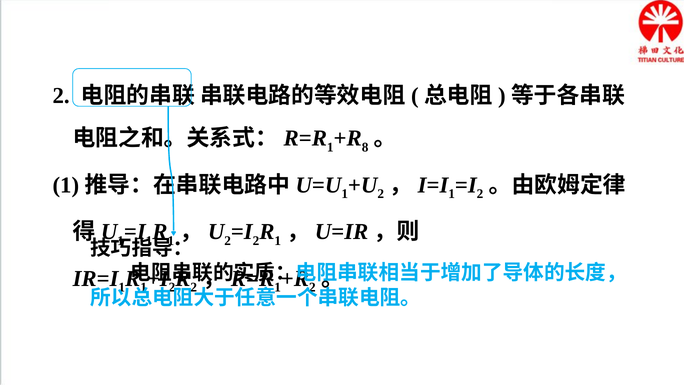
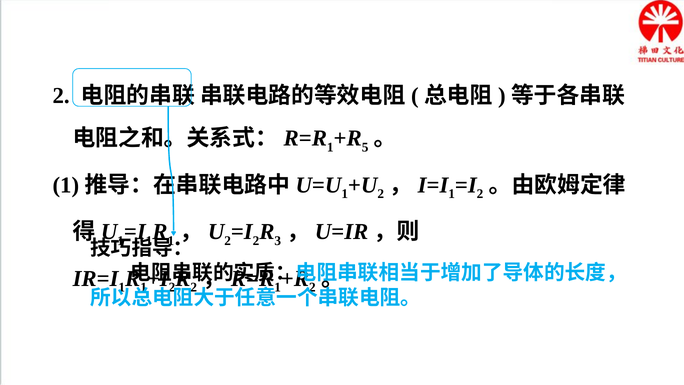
8: 8 -> 5
1 at (278, 241): 1 -> 3
